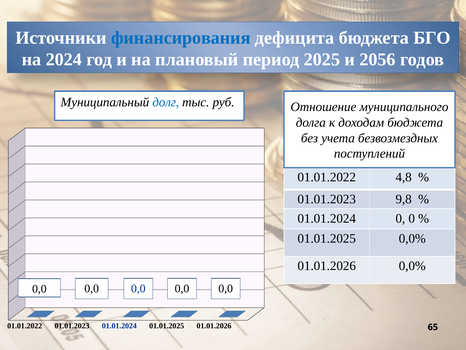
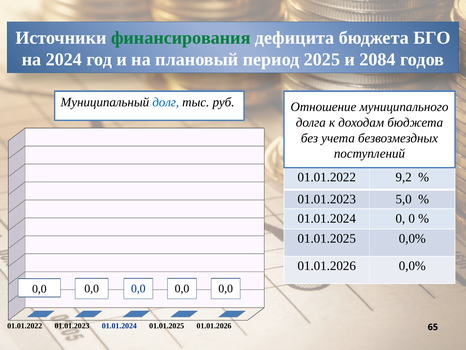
финансирования colour: blue -> green
2056: 2056 -> 2084
4,8: 4,8 -> 9,2
9,8: 9,8 -> 5,0
